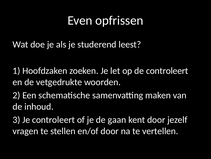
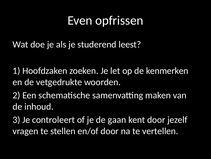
de controleert: controleert -> kenmerken
